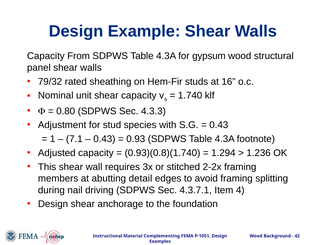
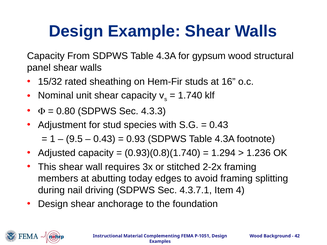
79/32: 79/32 -> 15/32
7.1: 7.1 -> 9.5
detail: detail -> today
